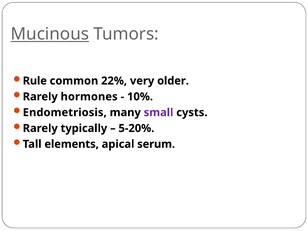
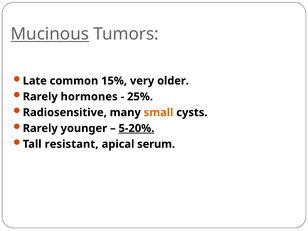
Rule: Rule -> Late
22%: 22% -> 15%
10%: 10% -> 25%
Endometriosis: Endometriosis -> Radiosensitive
small colour: purple -> orange
typically: typically -> younger
5-20% underline: none -> present
elements: elements -> resistant
